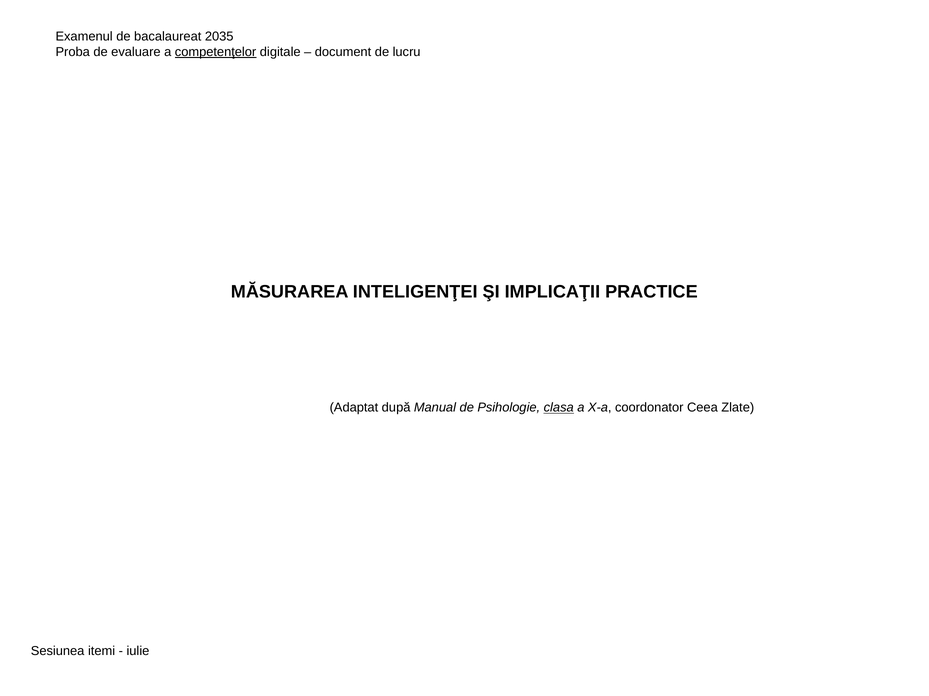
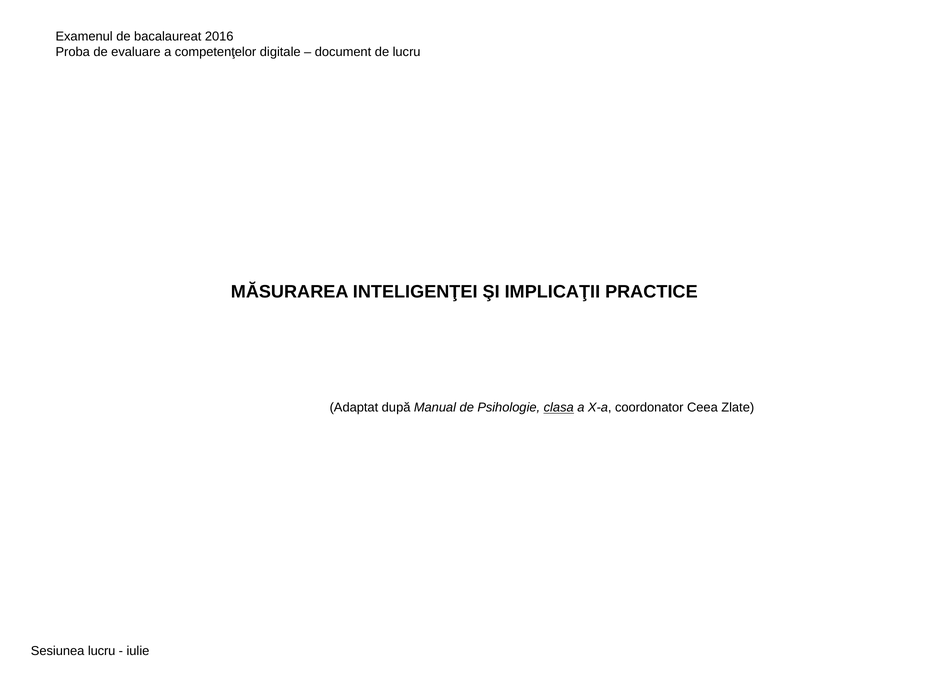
2035: 2035 -> 2016
competenţelor underline: present -> none
Sesiunea itemi: itemi -> lucru
